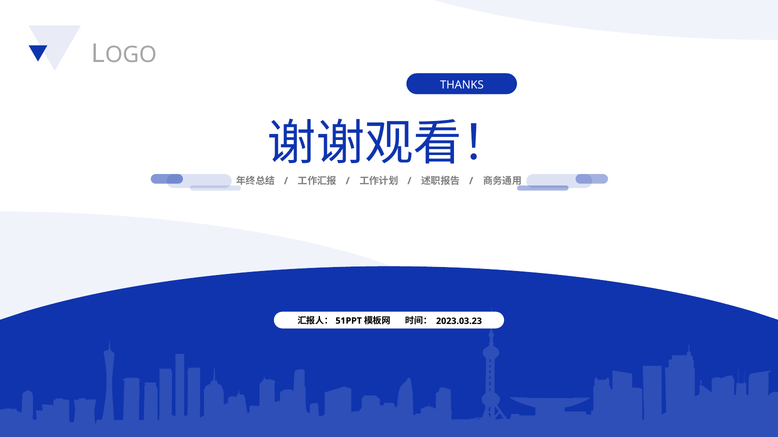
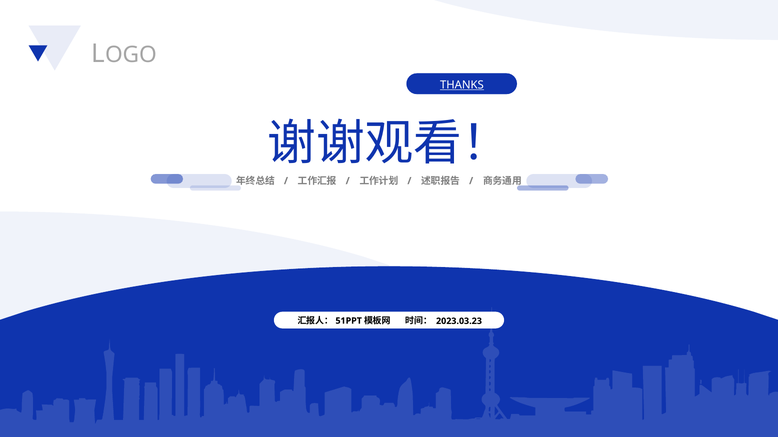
THANKS underline: none -> present
